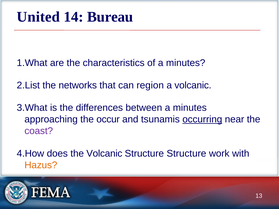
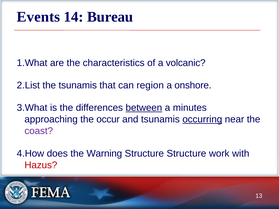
United: United -> Events
of a minutes: minutes -> volcanic
the networks: networks -> tsunamis
a volcanic: volcanic -> onshore
between underline: none -> present
the Volcanic: Volcanic -> Warning
Hazus colour: orange -> red
